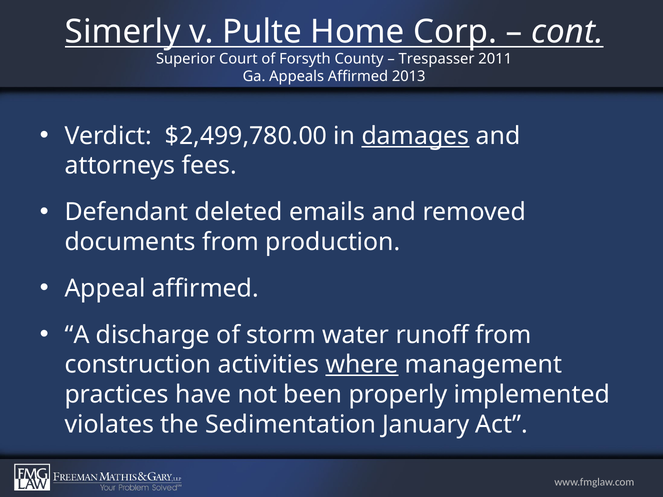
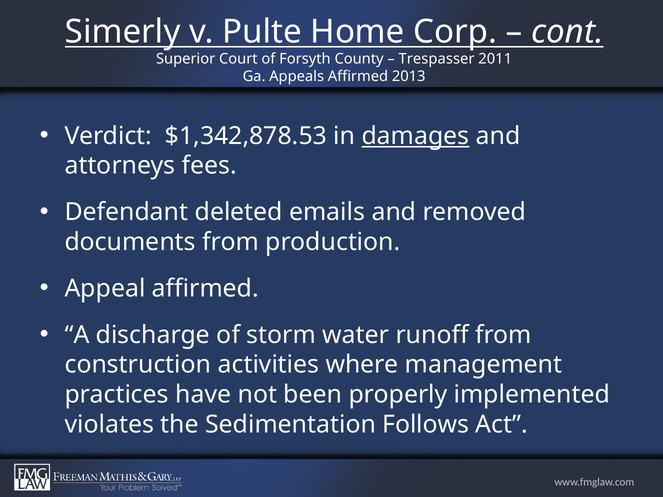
$2,499,780.00: $2,499,780.00 -> $1,342,878.53
where underline: present -> none
January: January -> Follows
